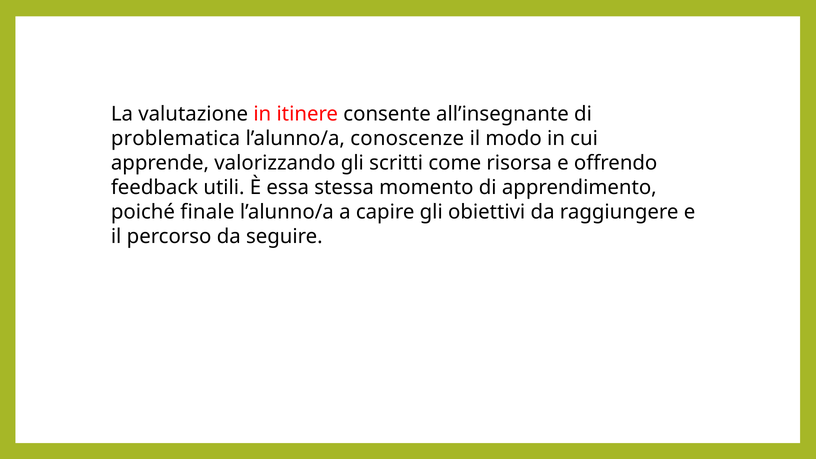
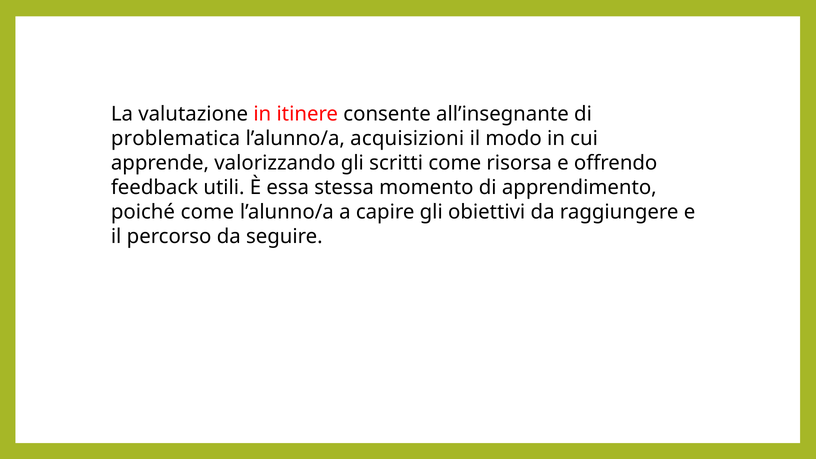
conoscenze: conoscenze -> acquisizioni
poiché finale: finale -> come
